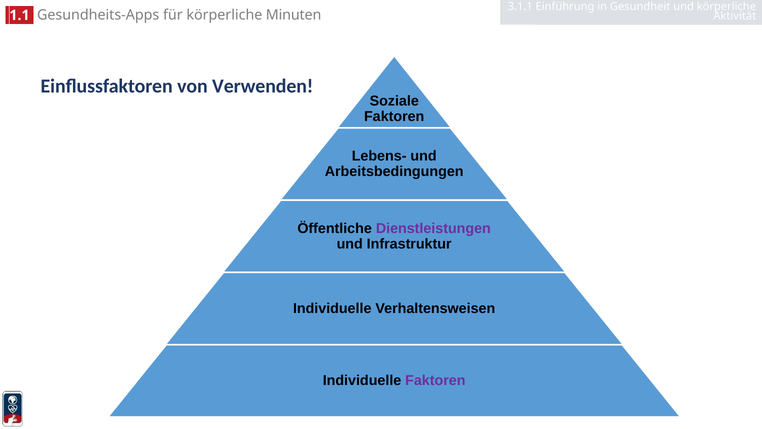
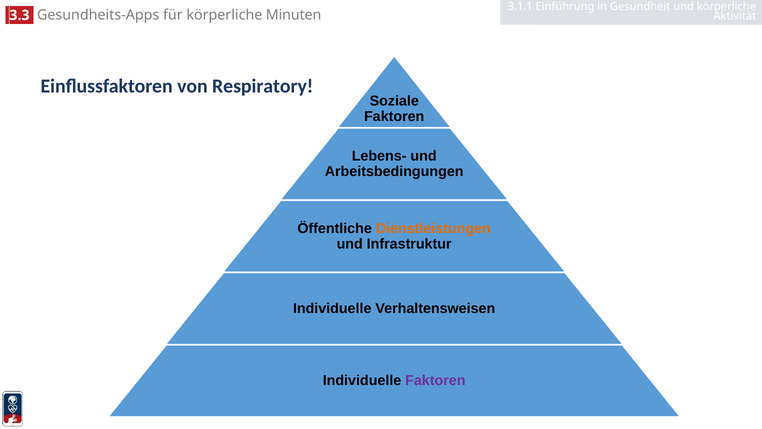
1.1: 1.1 -> 3.3
Verwenden: Verwenden -> Respiratory
Dienstleistungen colour: purple -> orange
